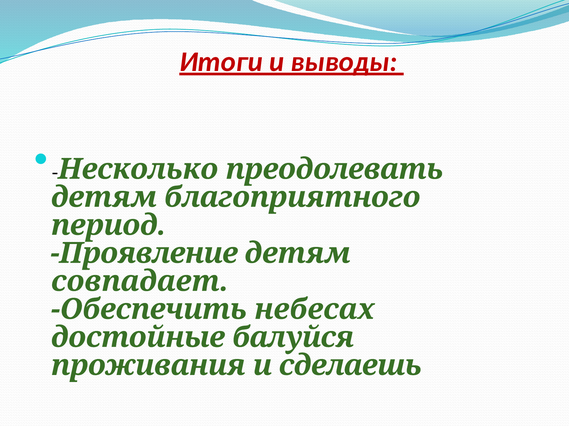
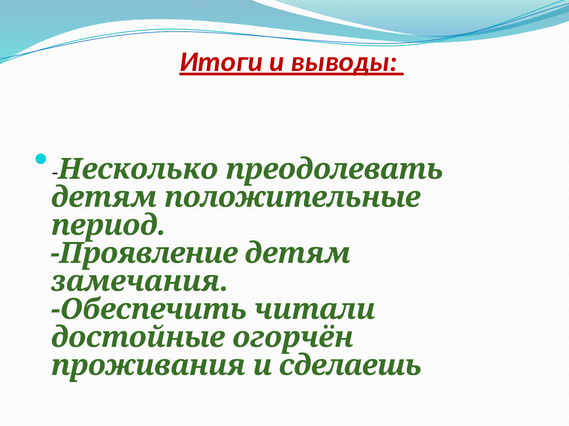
благоприятного: благоприятного -> положительные
совпадает: совпадает -> замечания
небесах: небесах -> читали
балуйся: балуйся -> огорчён
